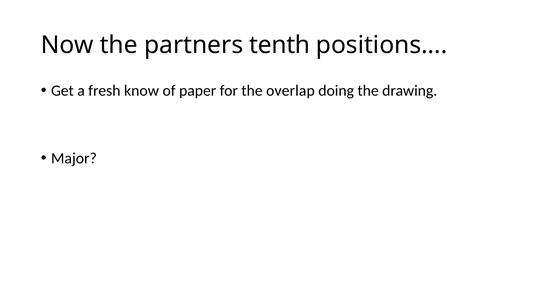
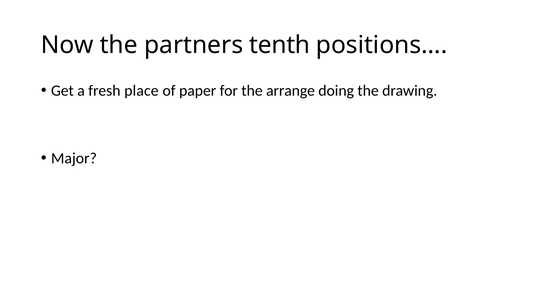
know: know -> place
overlap: overlap -> arrange
